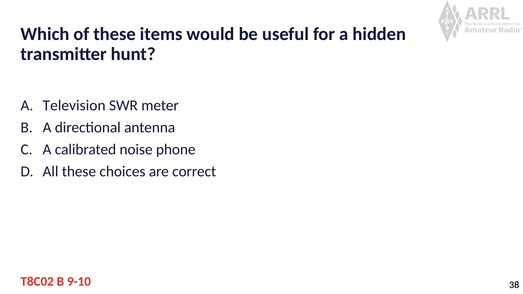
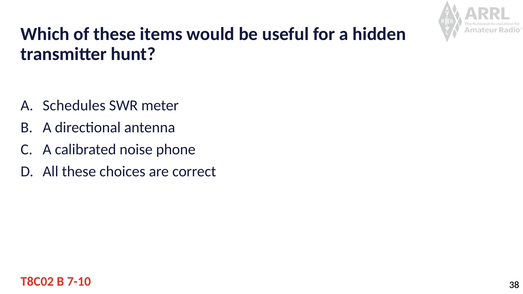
Television: Television -> Schedules
9-10: 9-10 -> 7-10
